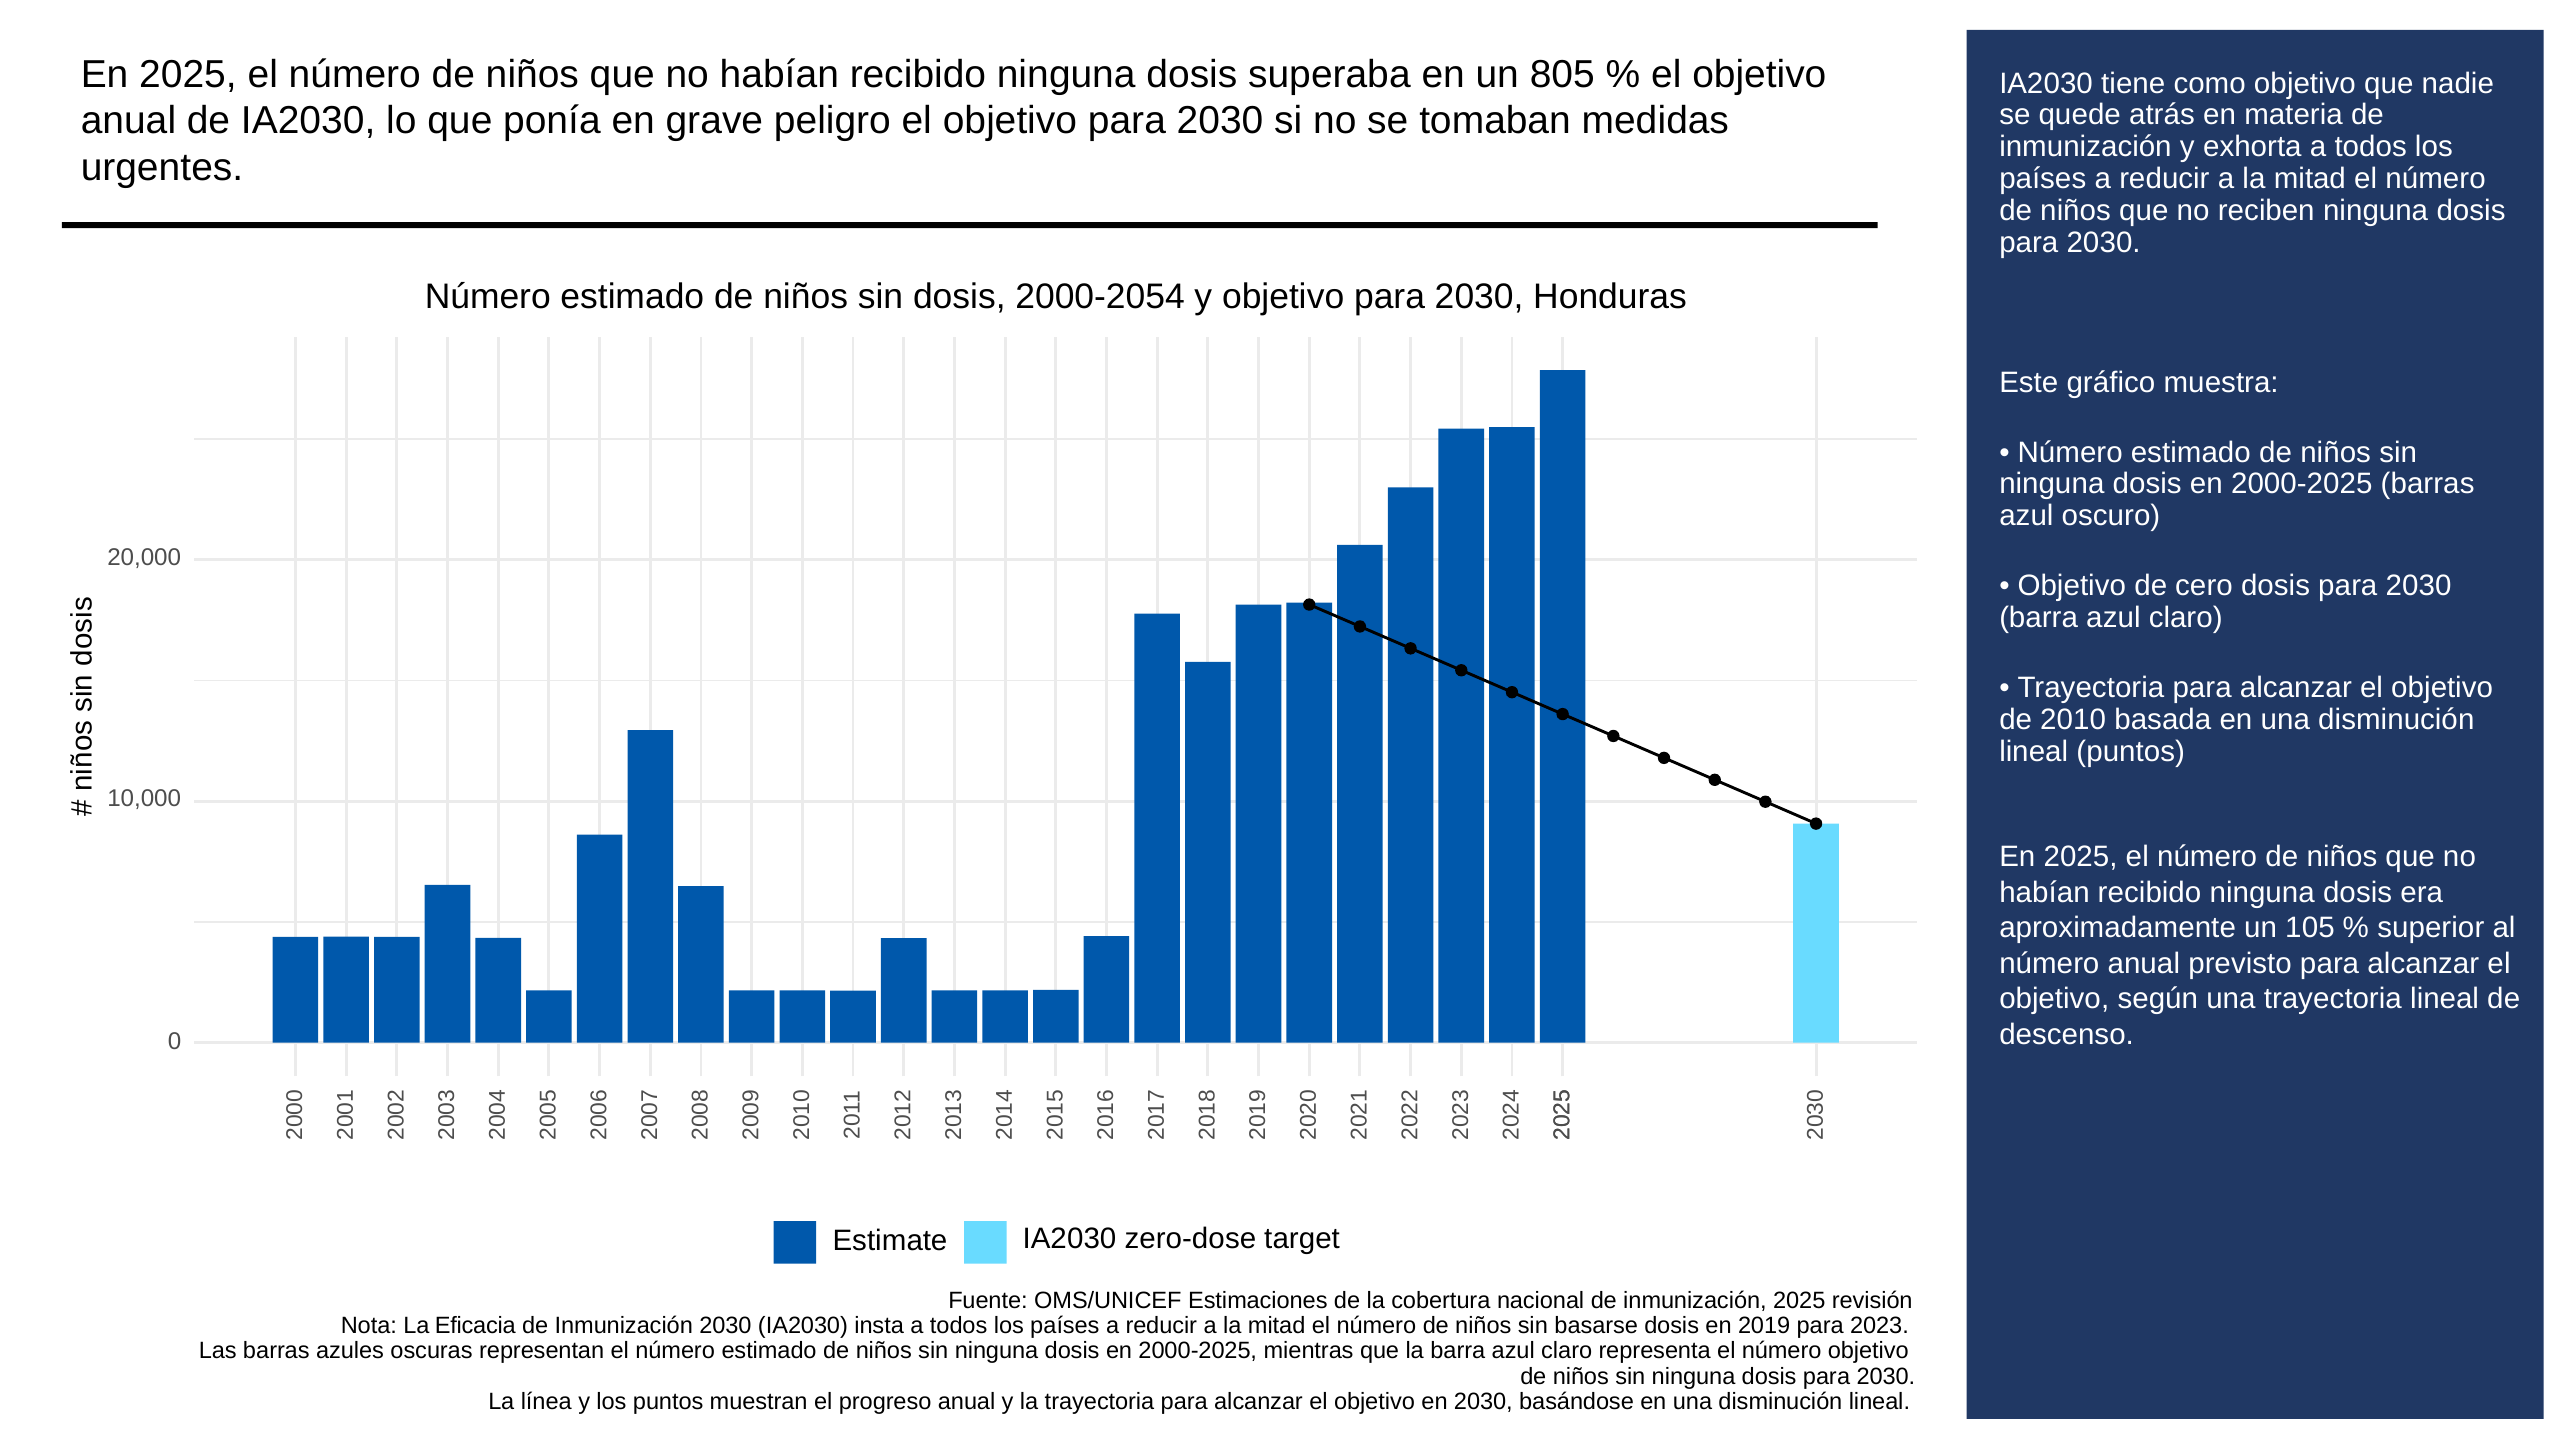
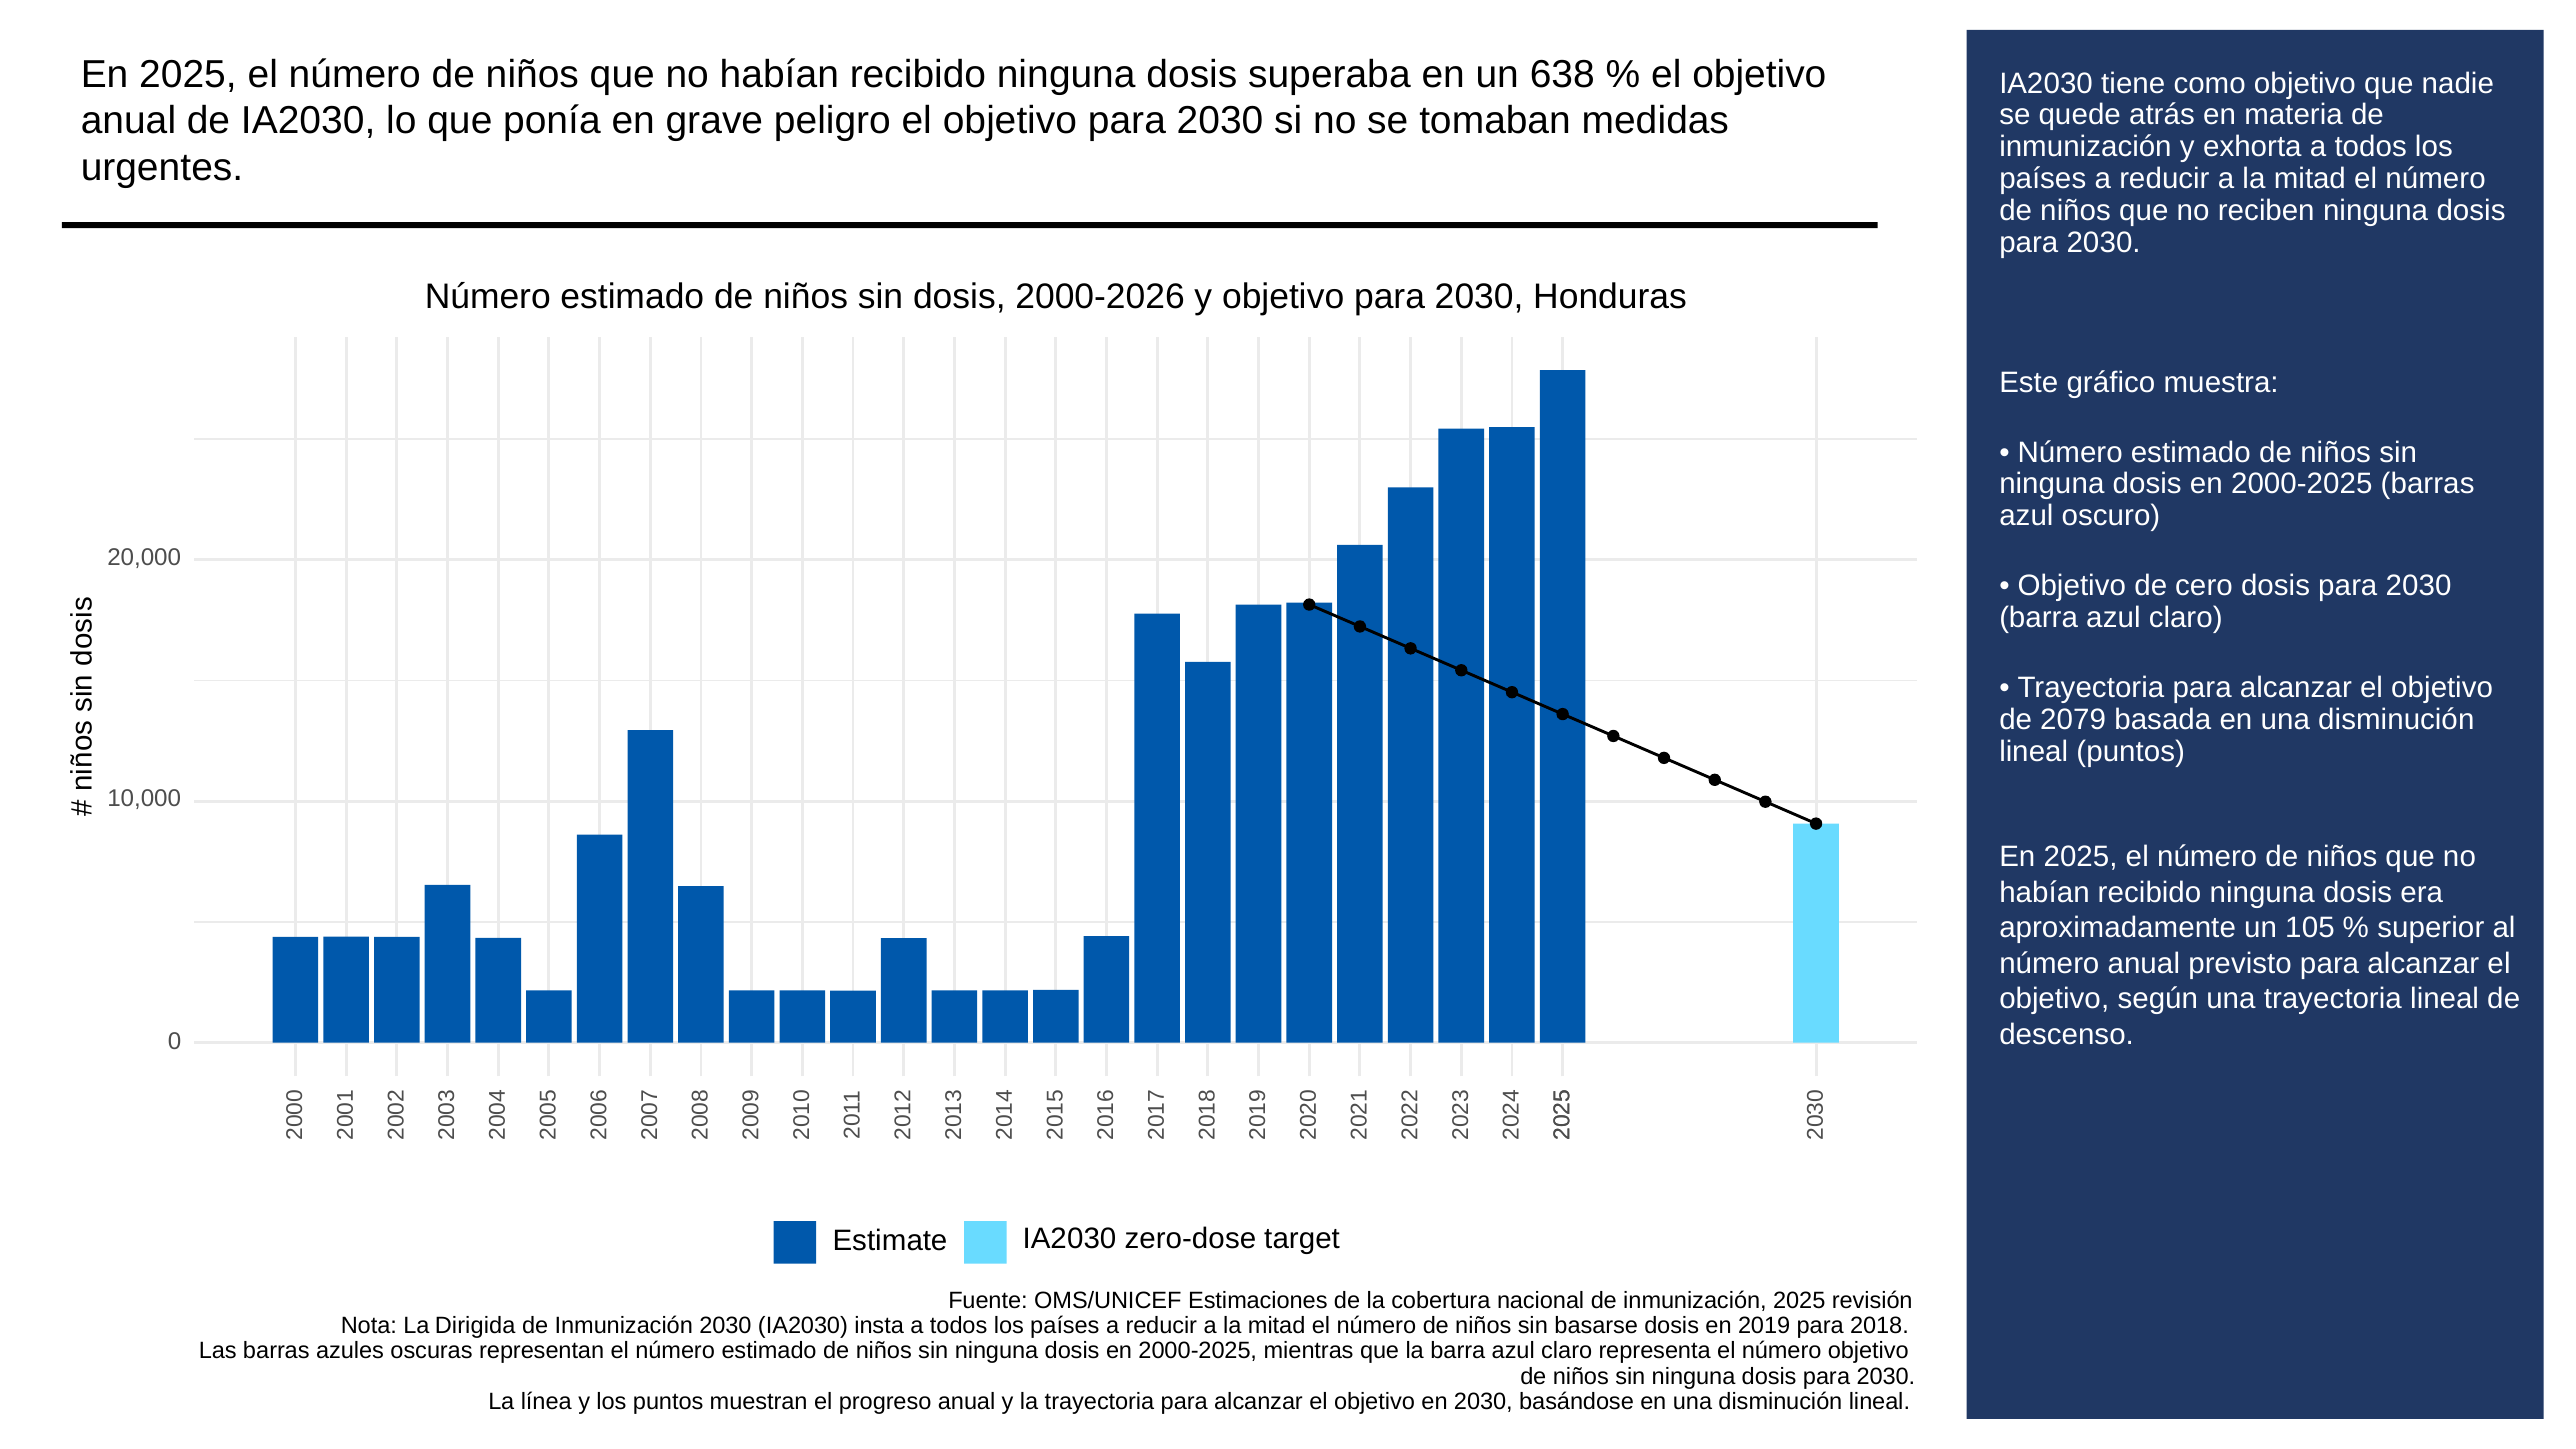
805: 805 -> 638
2000-2054: 2000-2054 -> 2000-2026
2010: 2010 -> 2079
Eficacia: Eficacia -> Dirigida
2023: 2023 -> 2018
